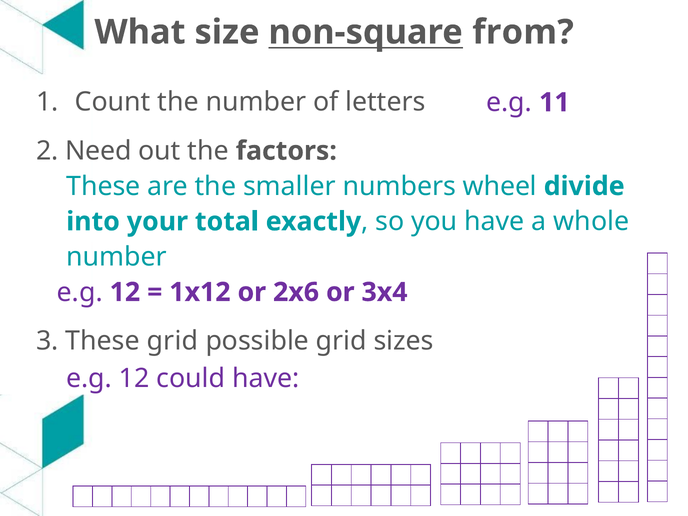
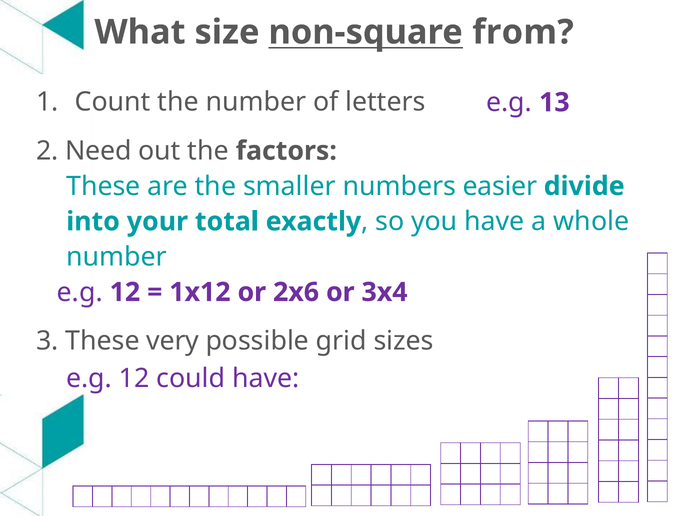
11: 11 -> 13
wheel: wheel -> easier
These grid: grid -> very
